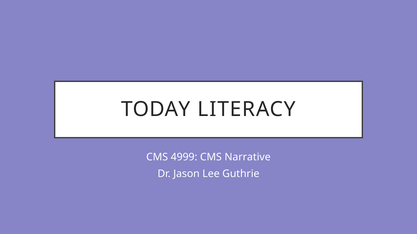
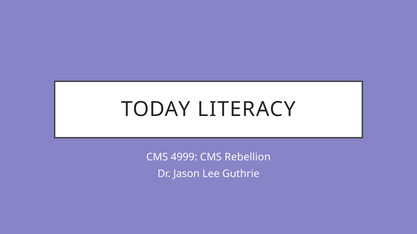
Narrative: Narrative -> Rebellion
